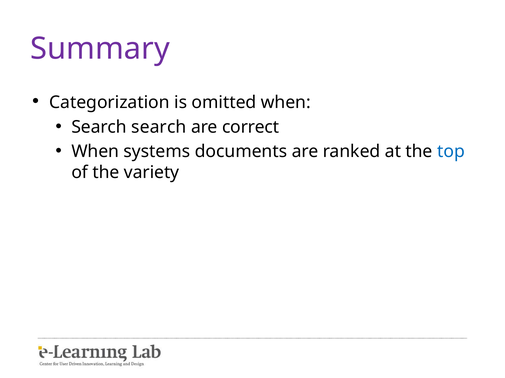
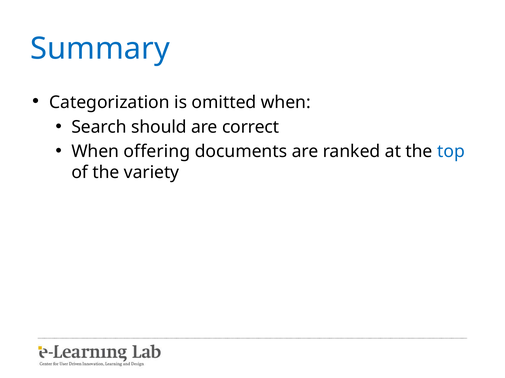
Summary colour: purple -> blue
Search search: search -> should
systems: systems -> offering
